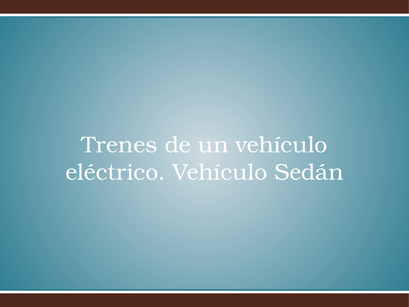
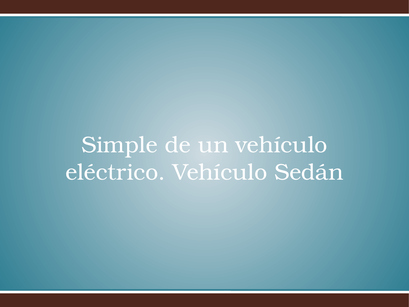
Trenes: Trenes -> Simple
